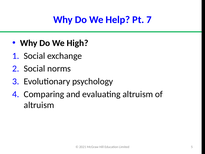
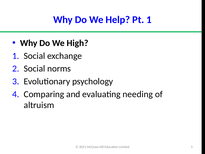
Pt 7: 7 -> 1
evaluating altruism: altruism -> needing
